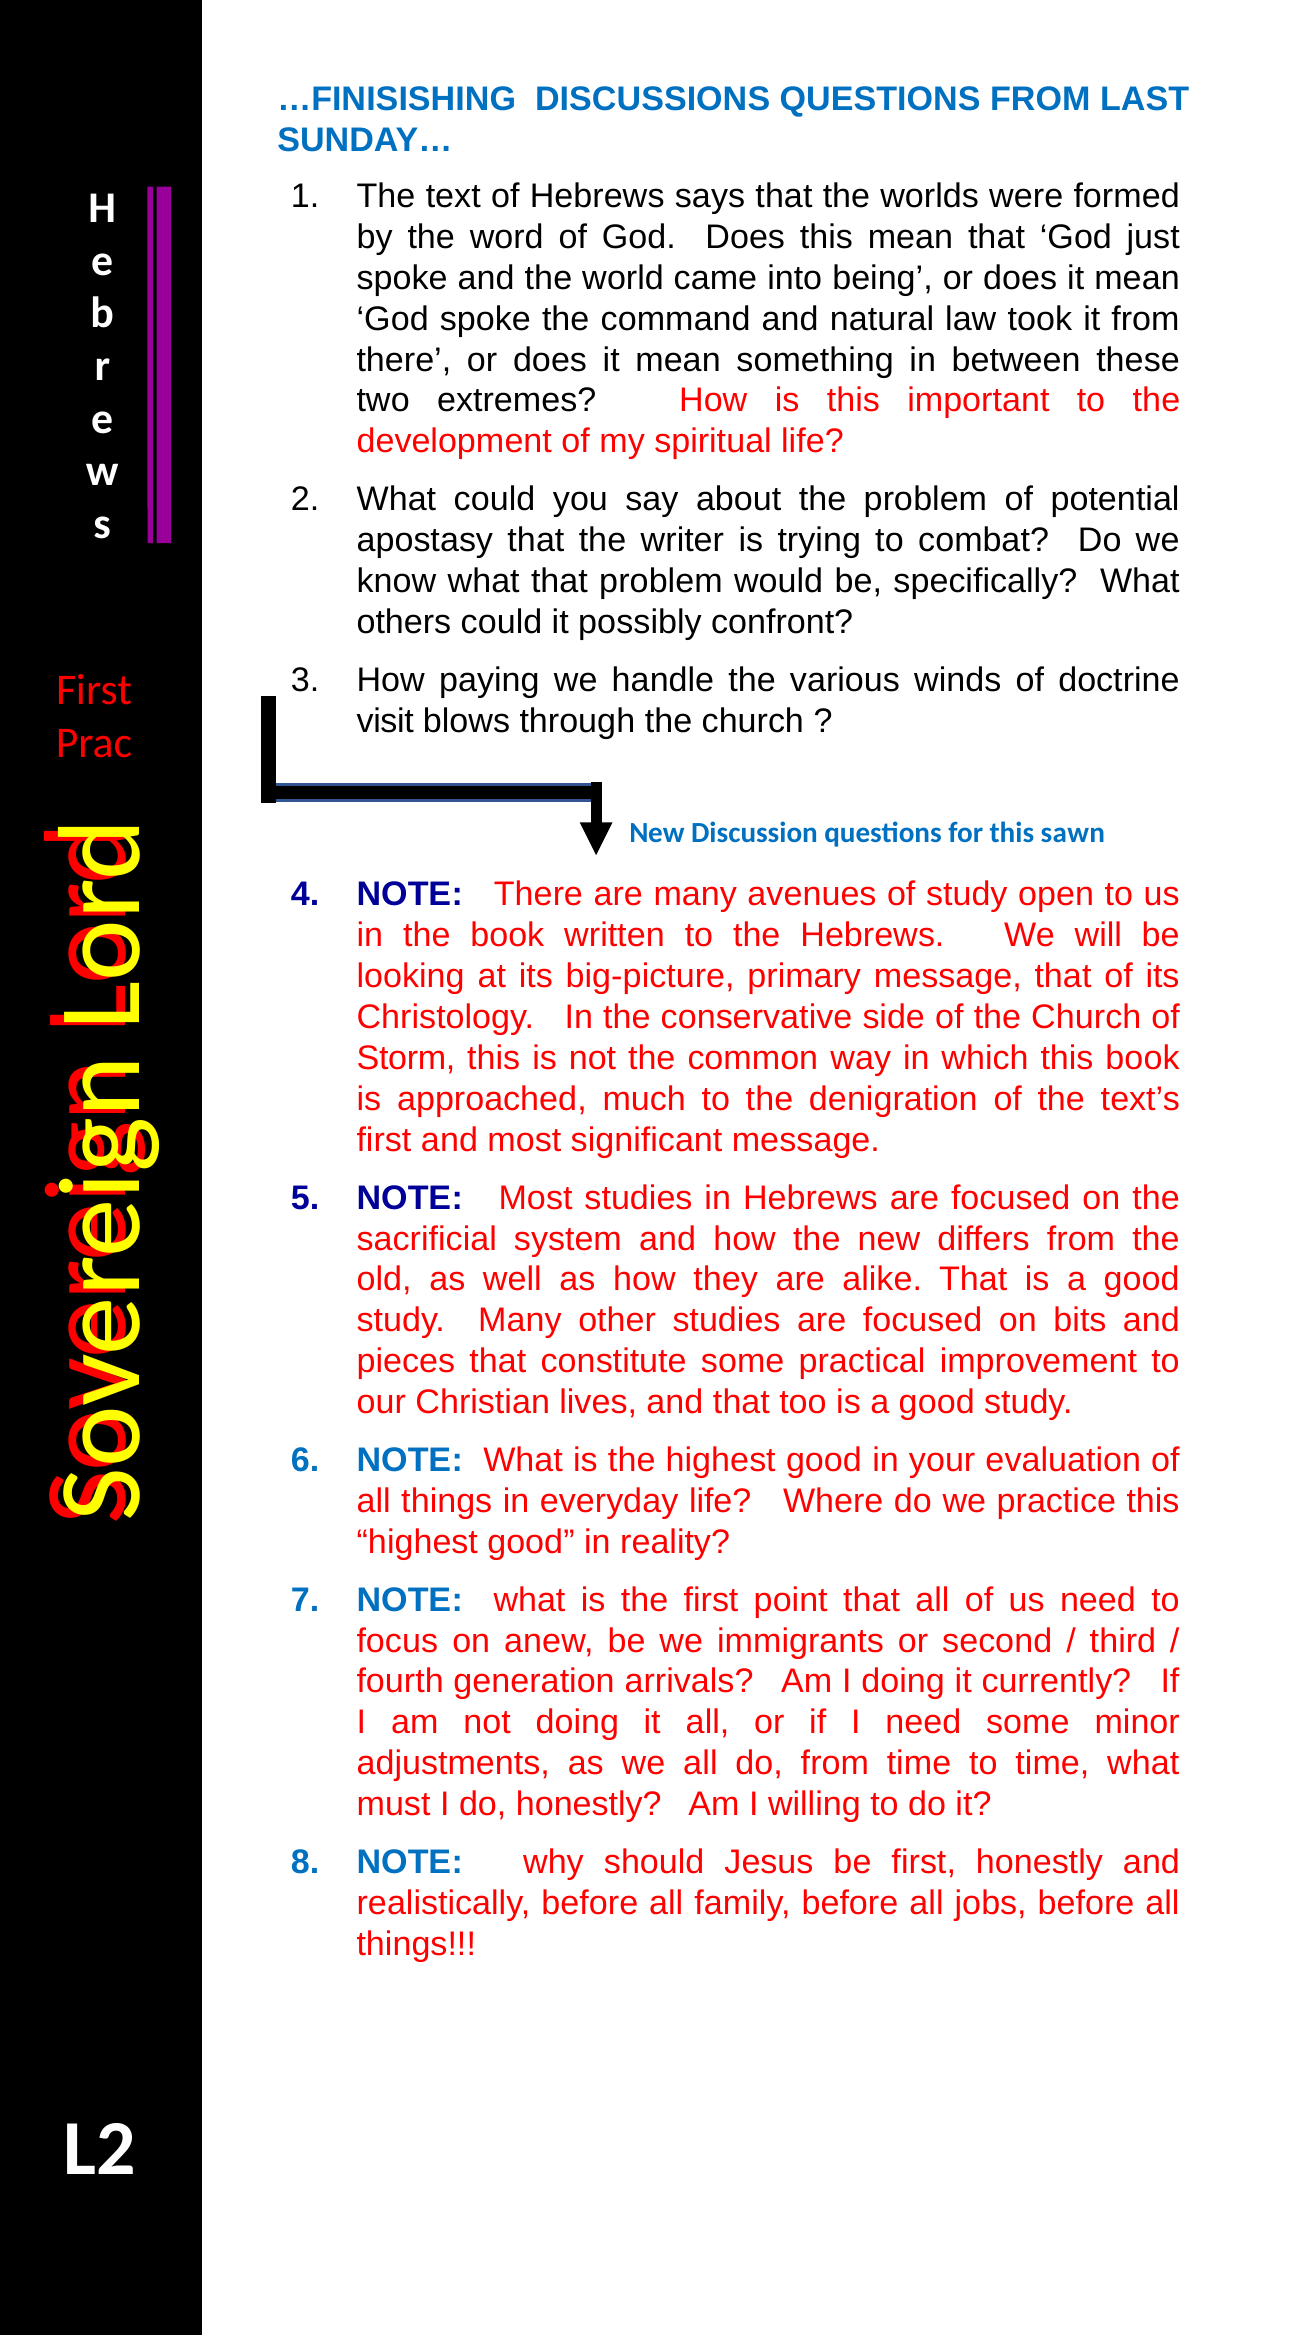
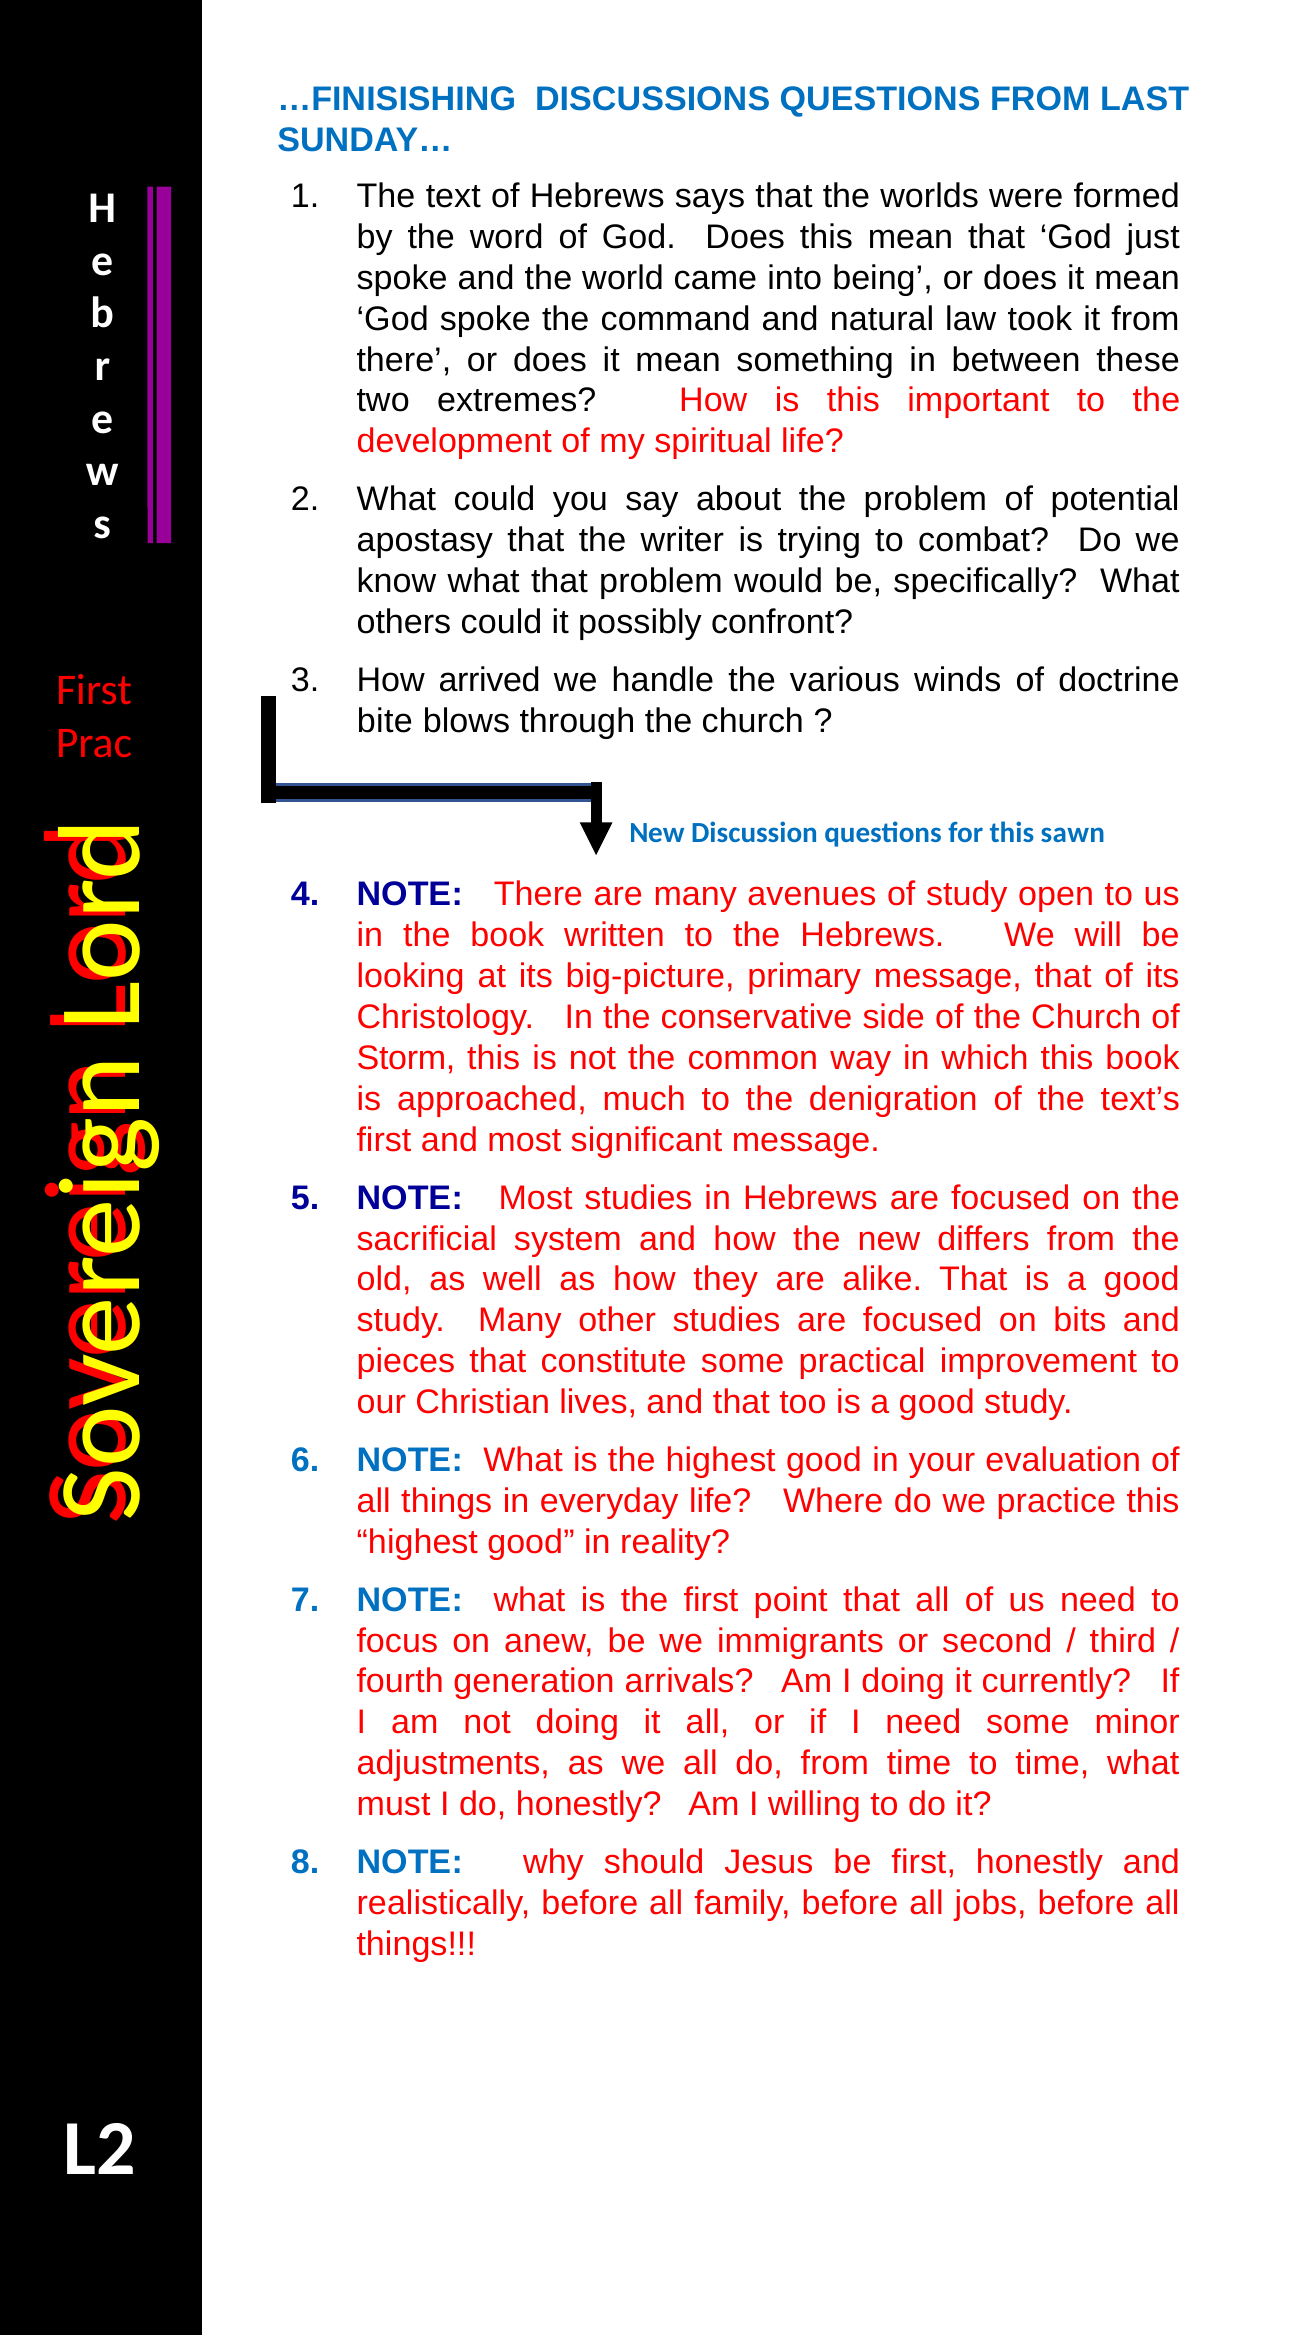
paying: paying -> arrived
visit: visit -> bite
